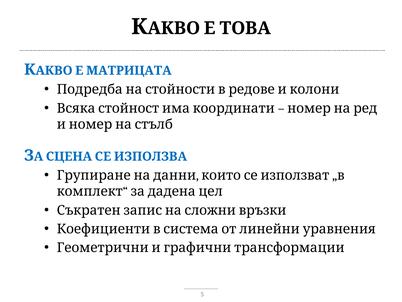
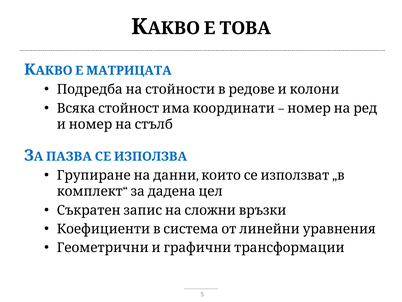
СЦЕНА: СЦЕНА -> ПАЗВА
